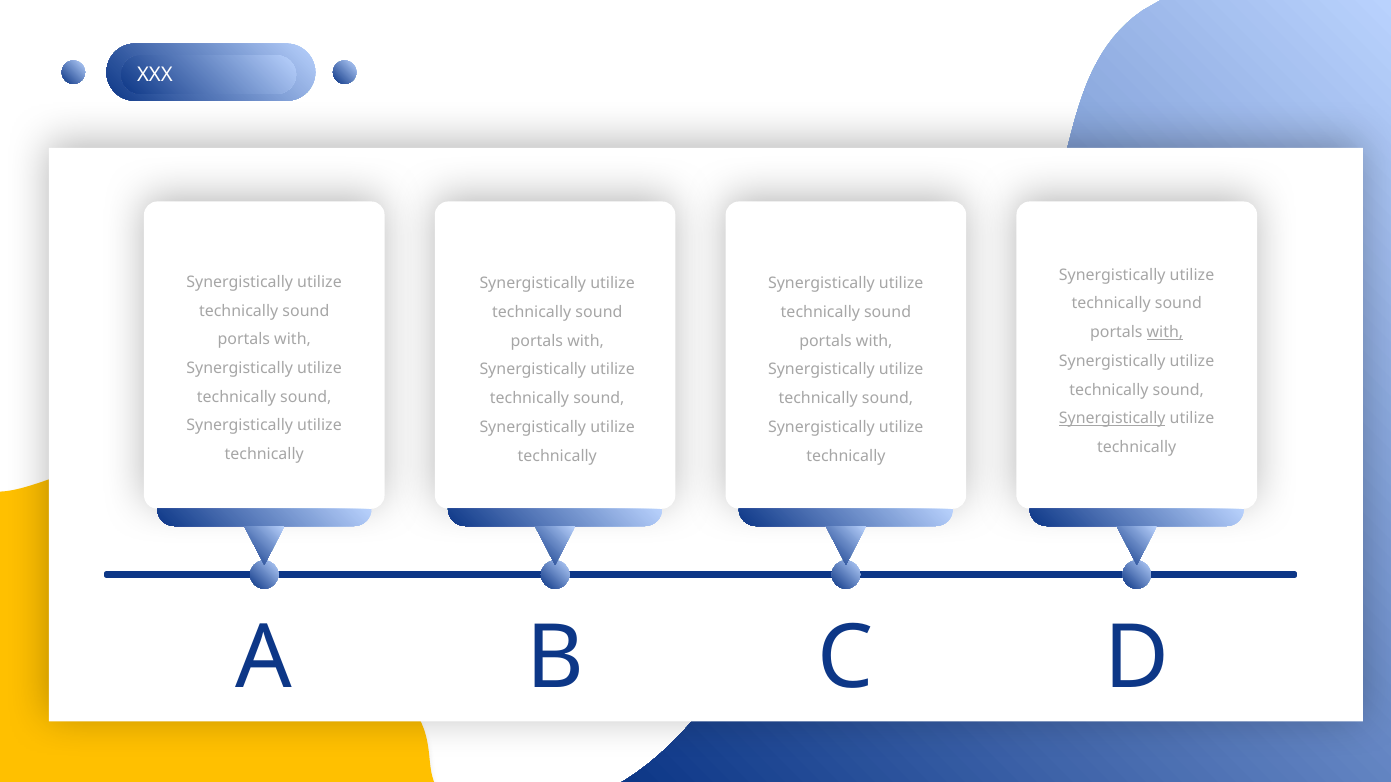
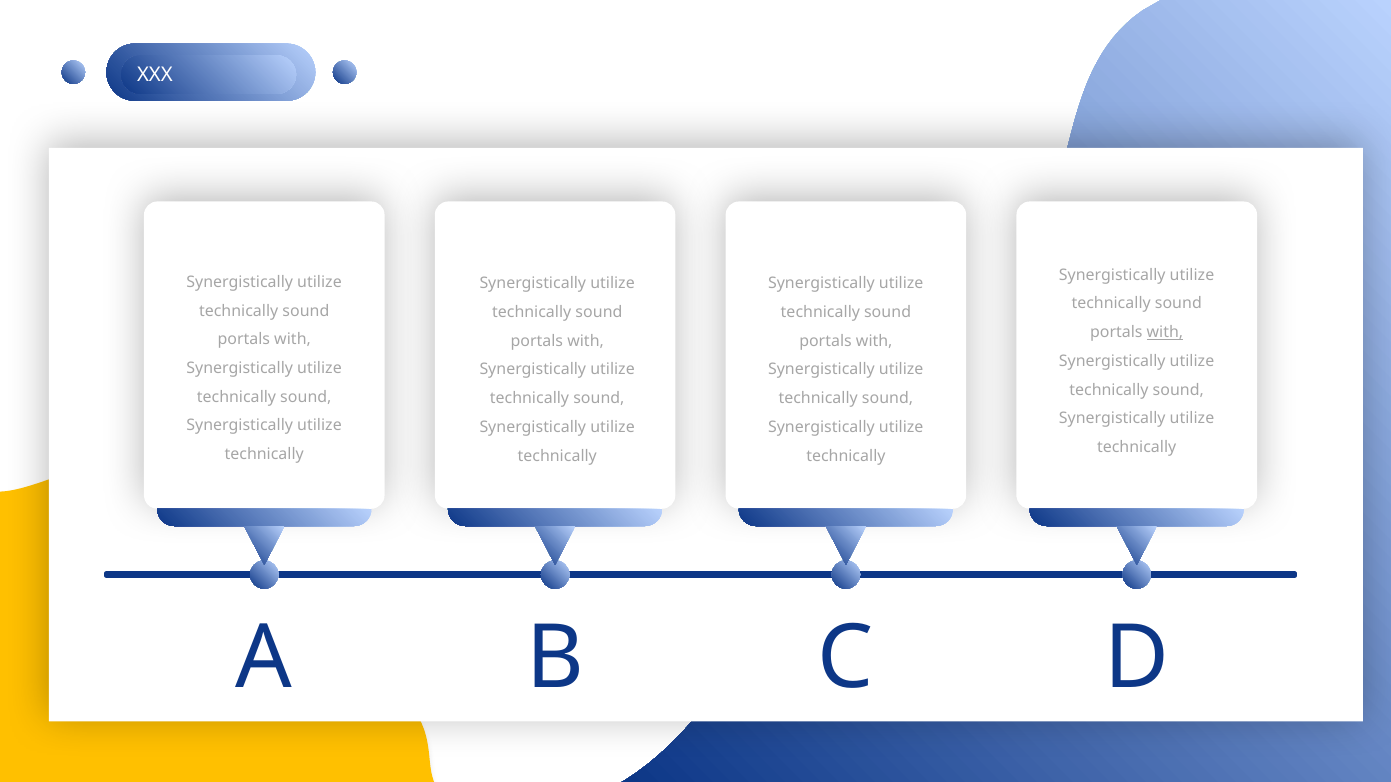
Synergistically at (1112, 419) underline: present -> none
